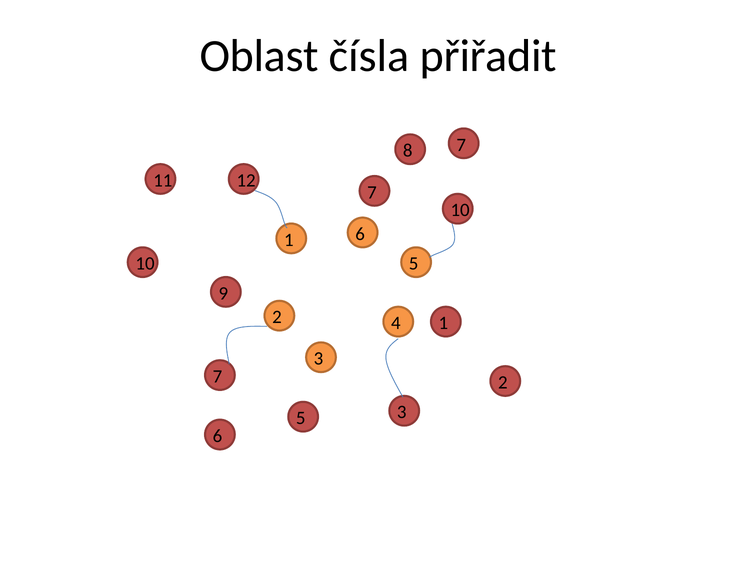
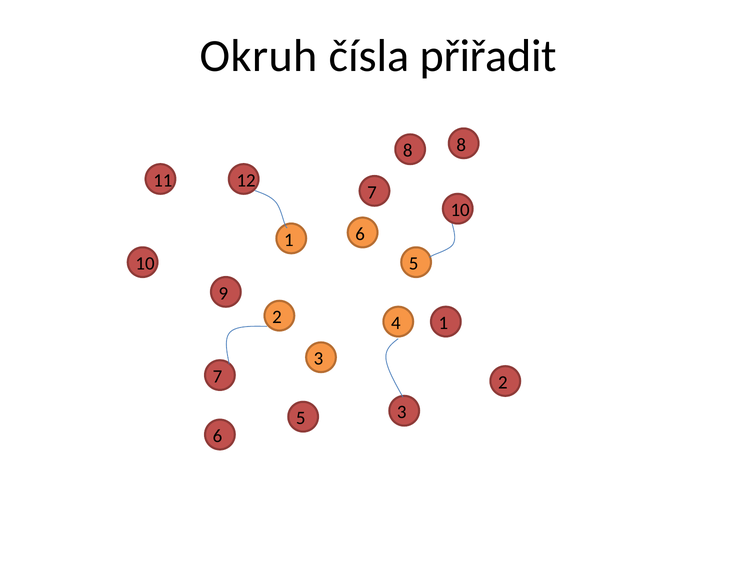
Oblast: Oblast -> Okruh
8 7: 7 -> 8
